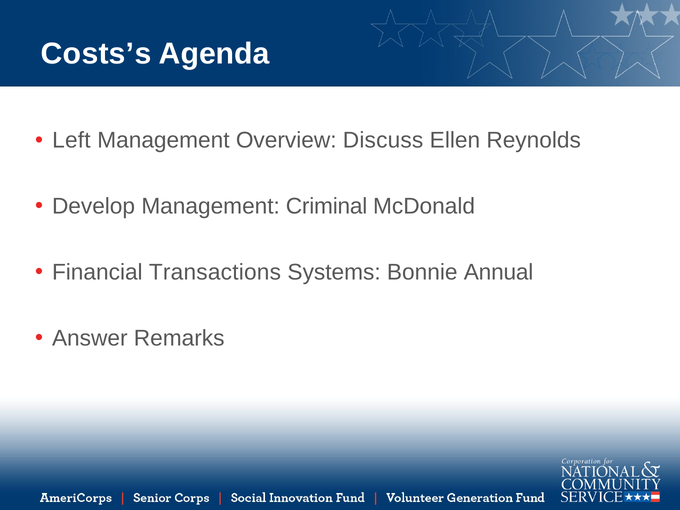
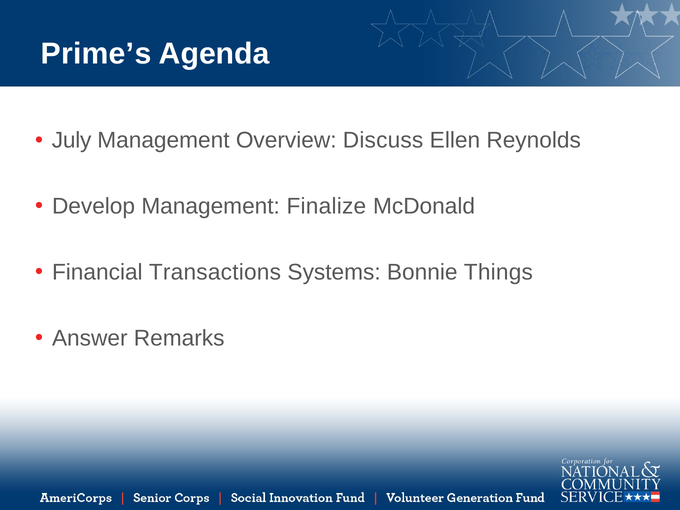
Costs’s: Costs’s -> Prime’s
Left: Left -> July
Criminal: Criminal -> Finalize
Annual: Annual -> Things
